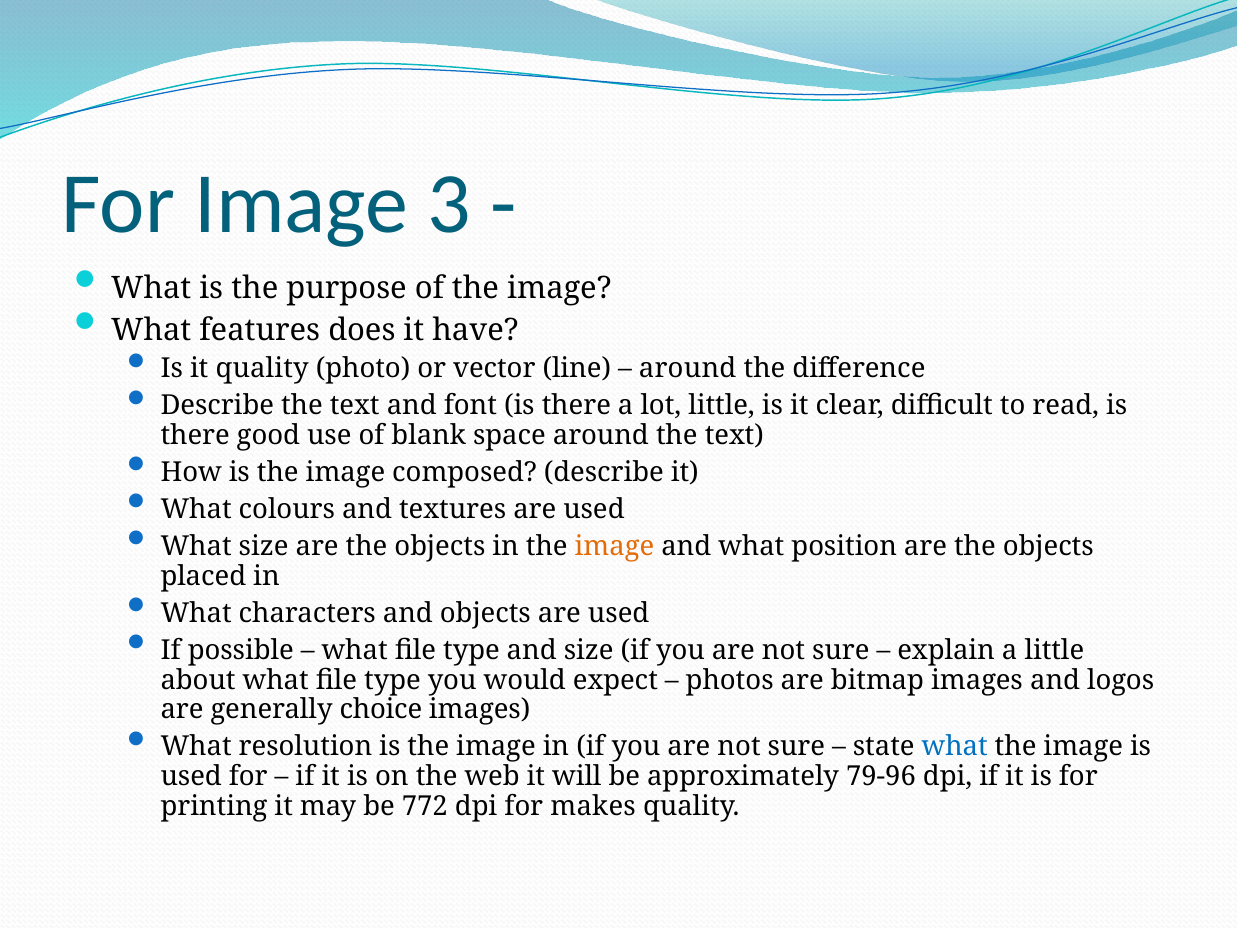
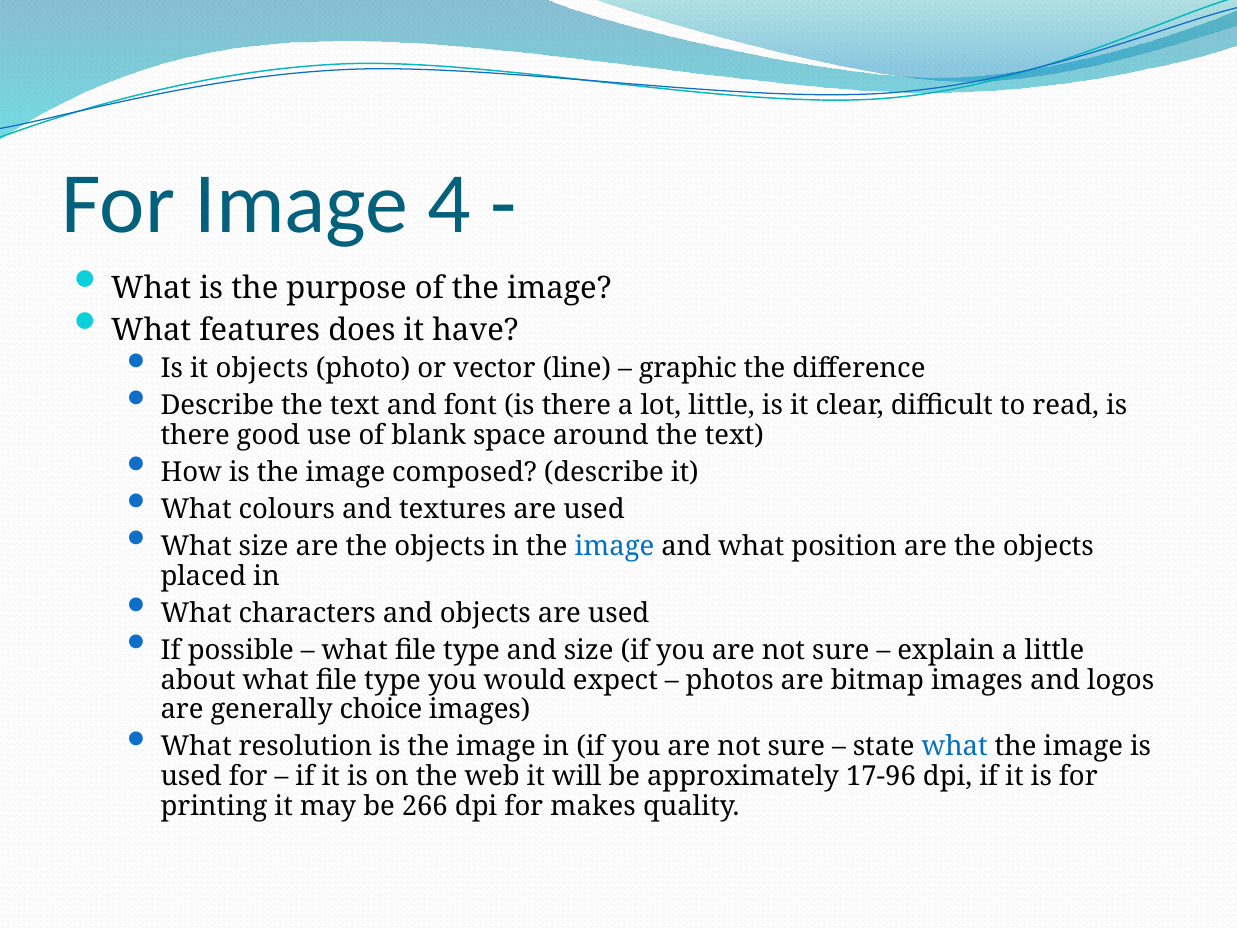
3: 3 -> 4
it quality: quality -> objects
around at (688, 369): around -> graphic
image at (614, 546) colour: orange -> blue
79-96: 79-96 -> 17-96
772: 772 -> 266
